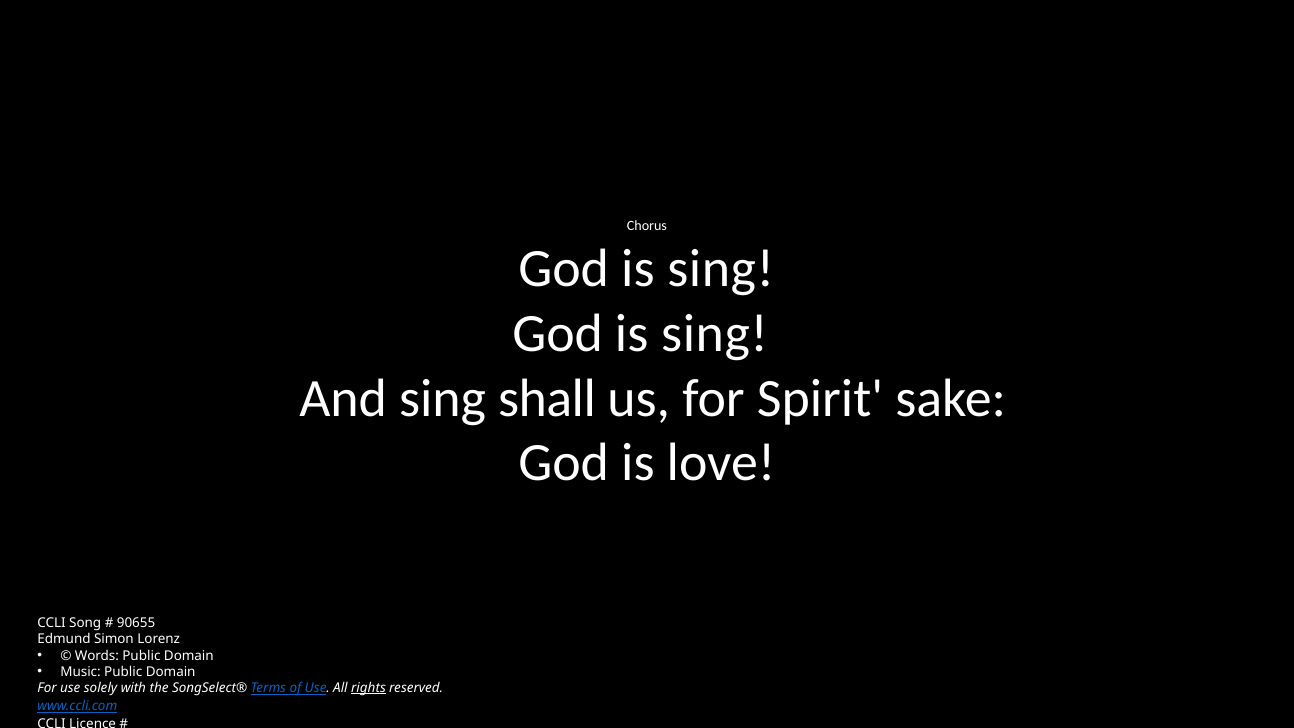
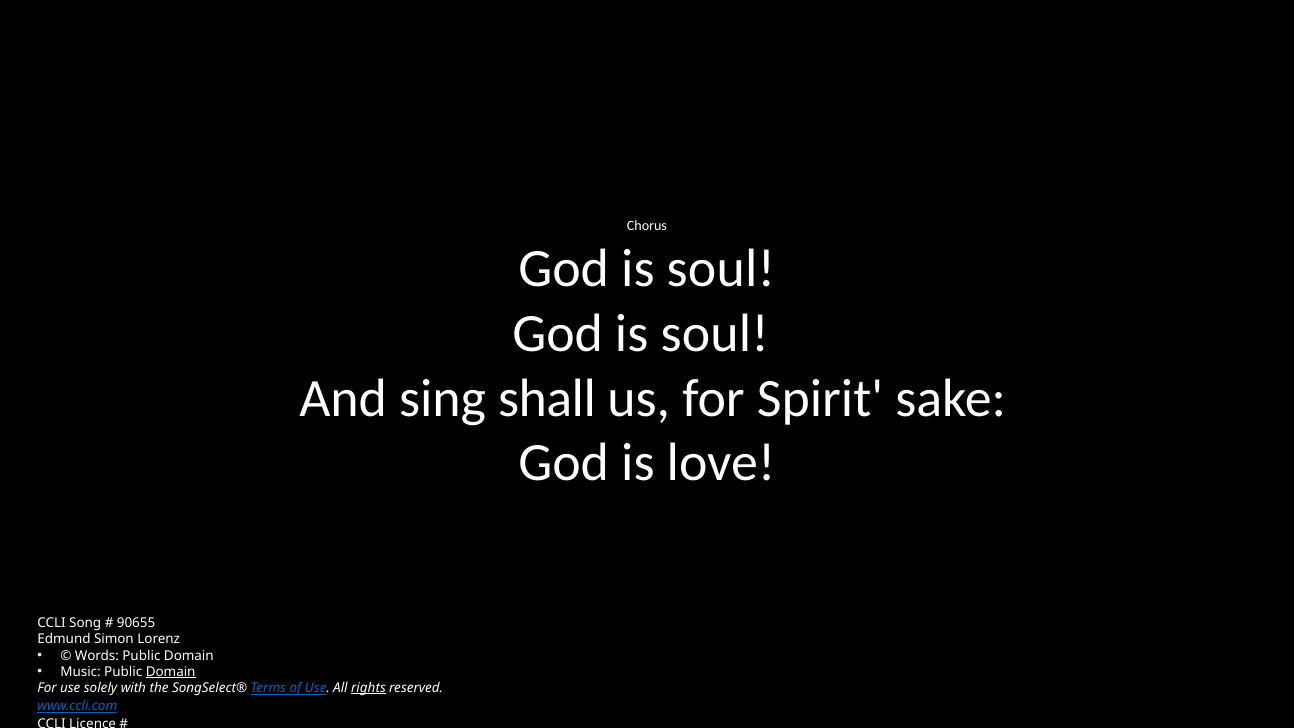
sing at (721, 269): sing -> soul
sing at (715, 334): sing -> soul
Domain at (171, 672) underline: none -> present
